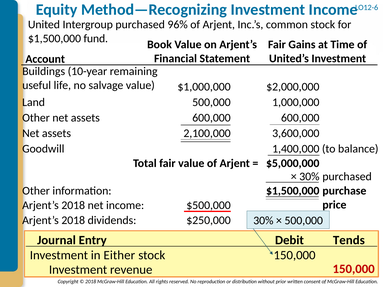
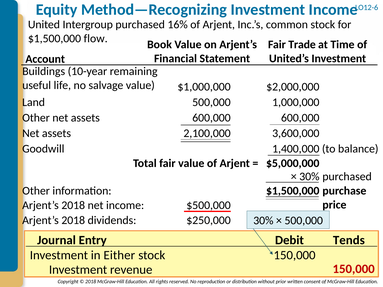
96%: 96% -> 16%
fund: fund -> flow
Gains: Gains -> Trade
